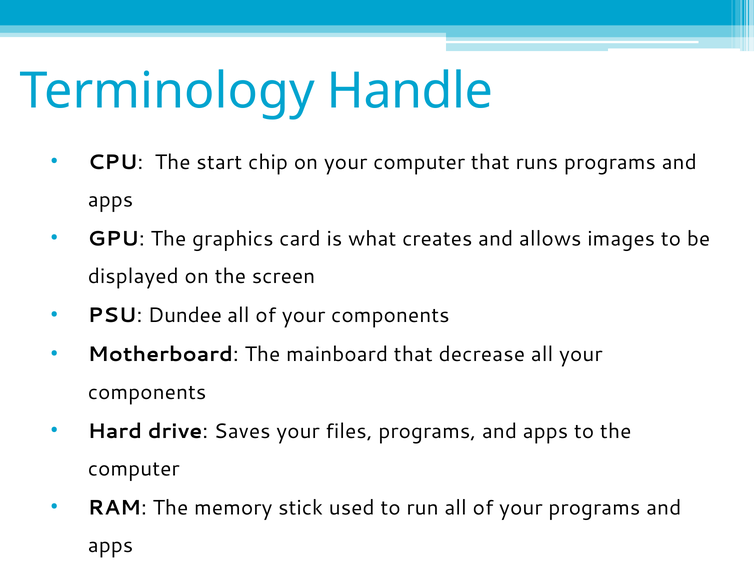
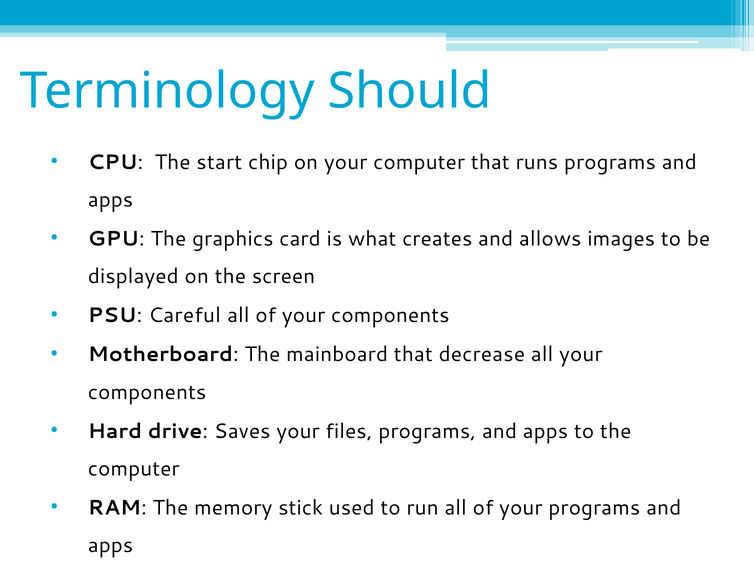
Handle: Handle -> Should
Dundee: Dundee -> Careful
